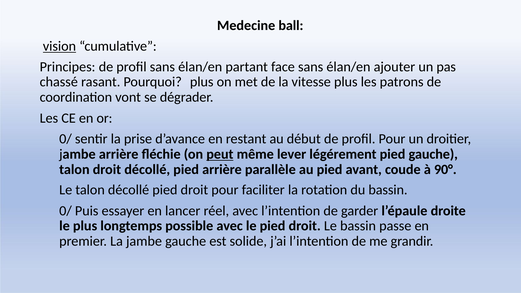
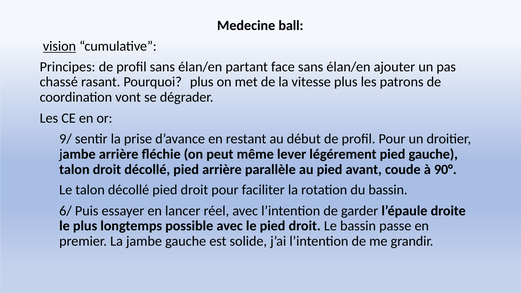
0/ at (66, 139): 0/ -> 9/
peut underline: present -> none
0/ at (66, 211): 0/ -> 6/
